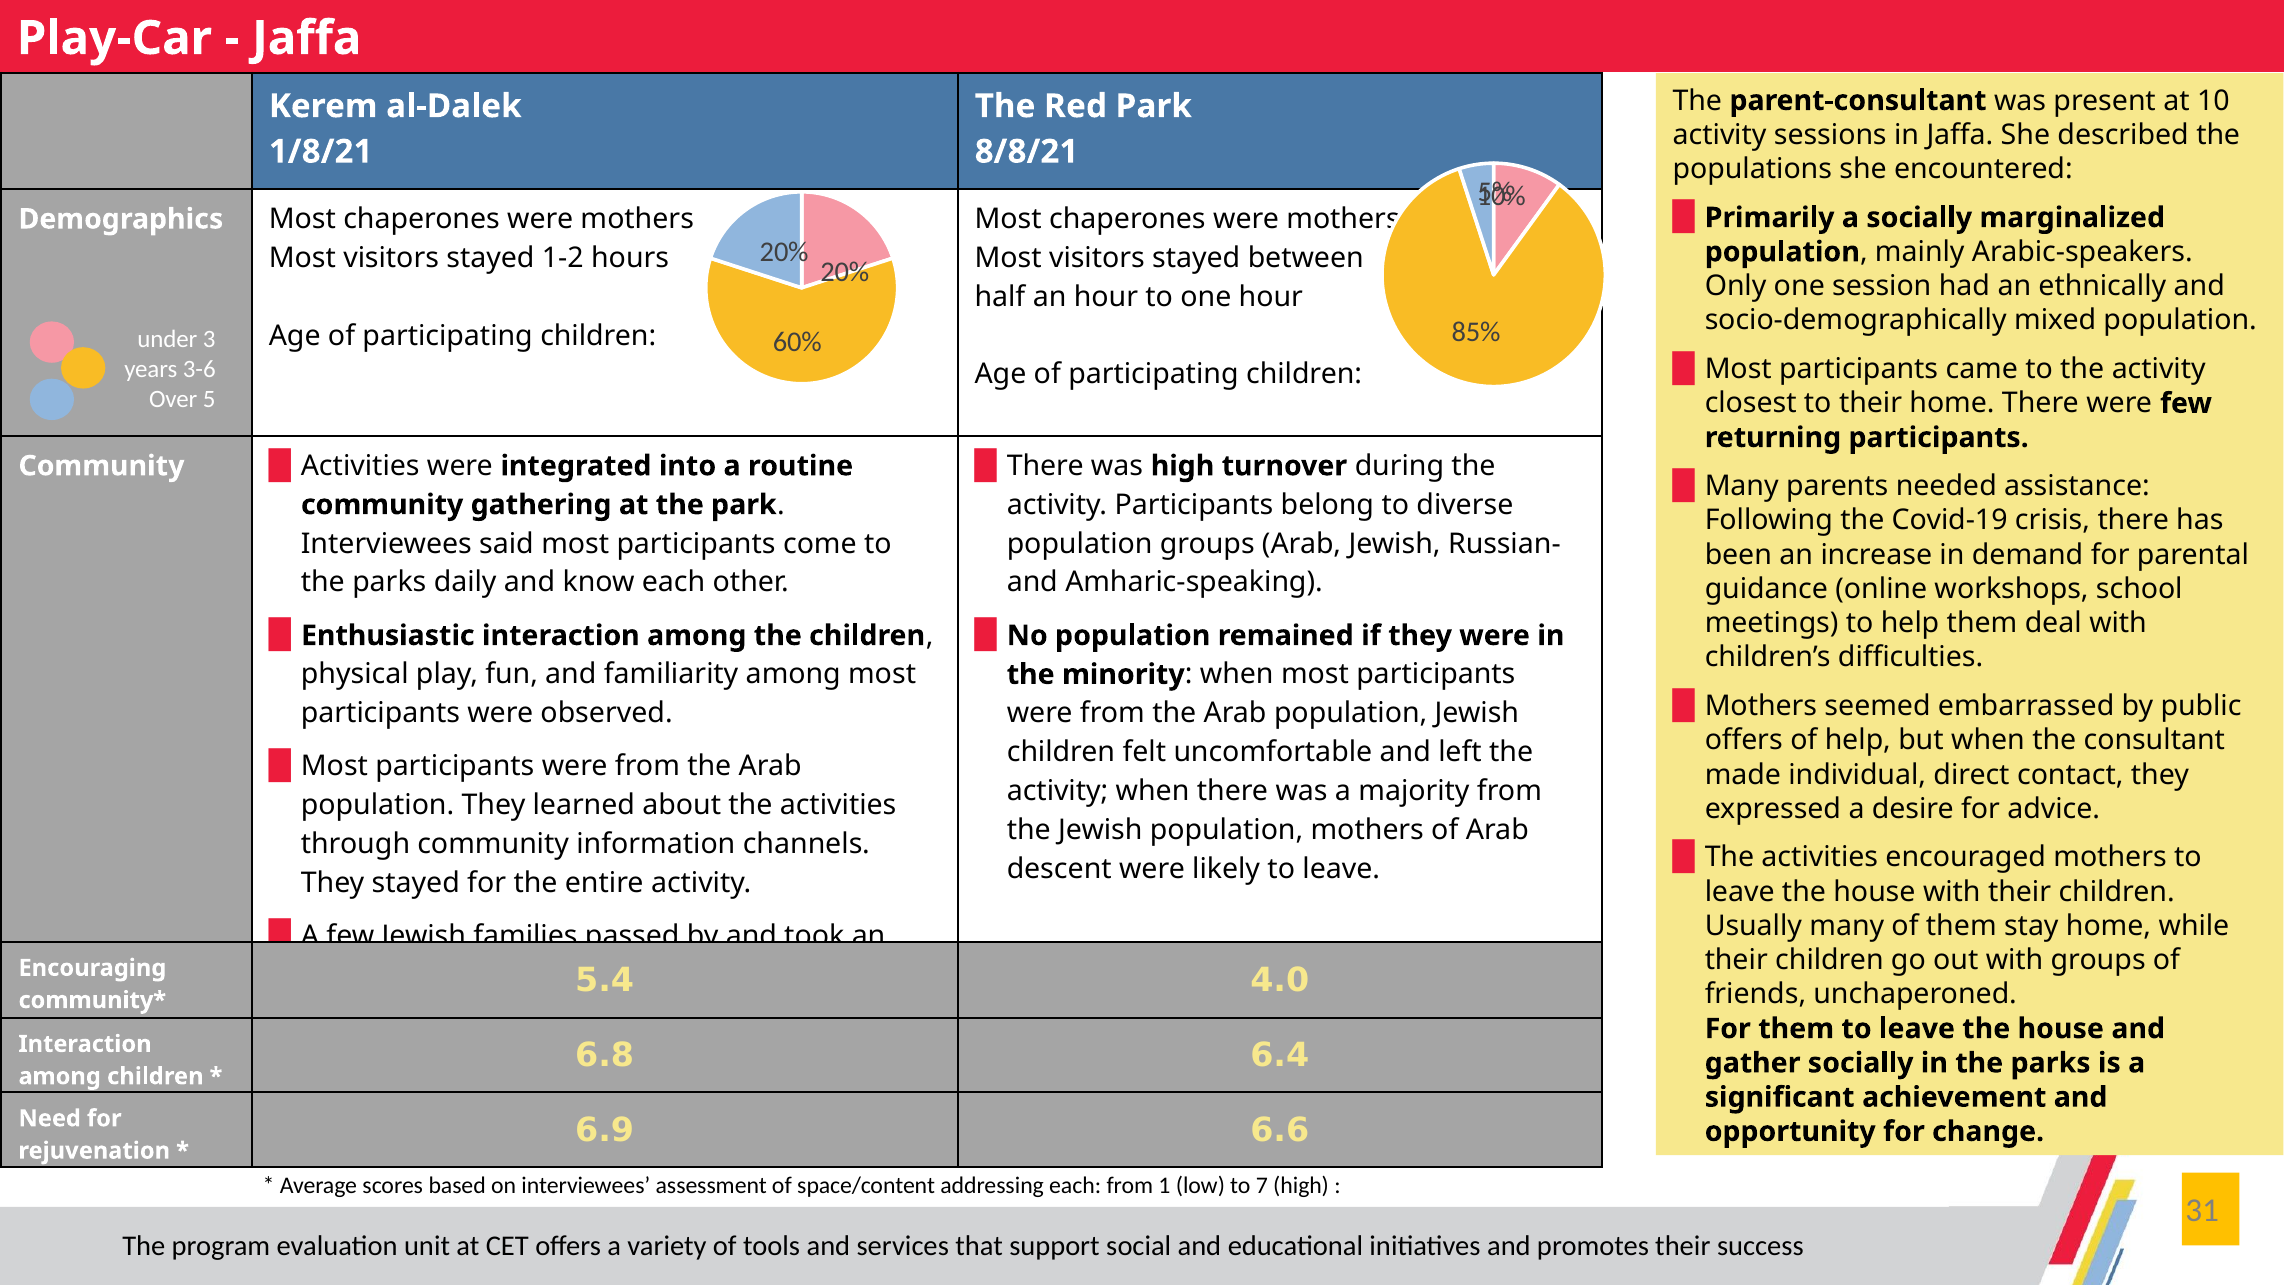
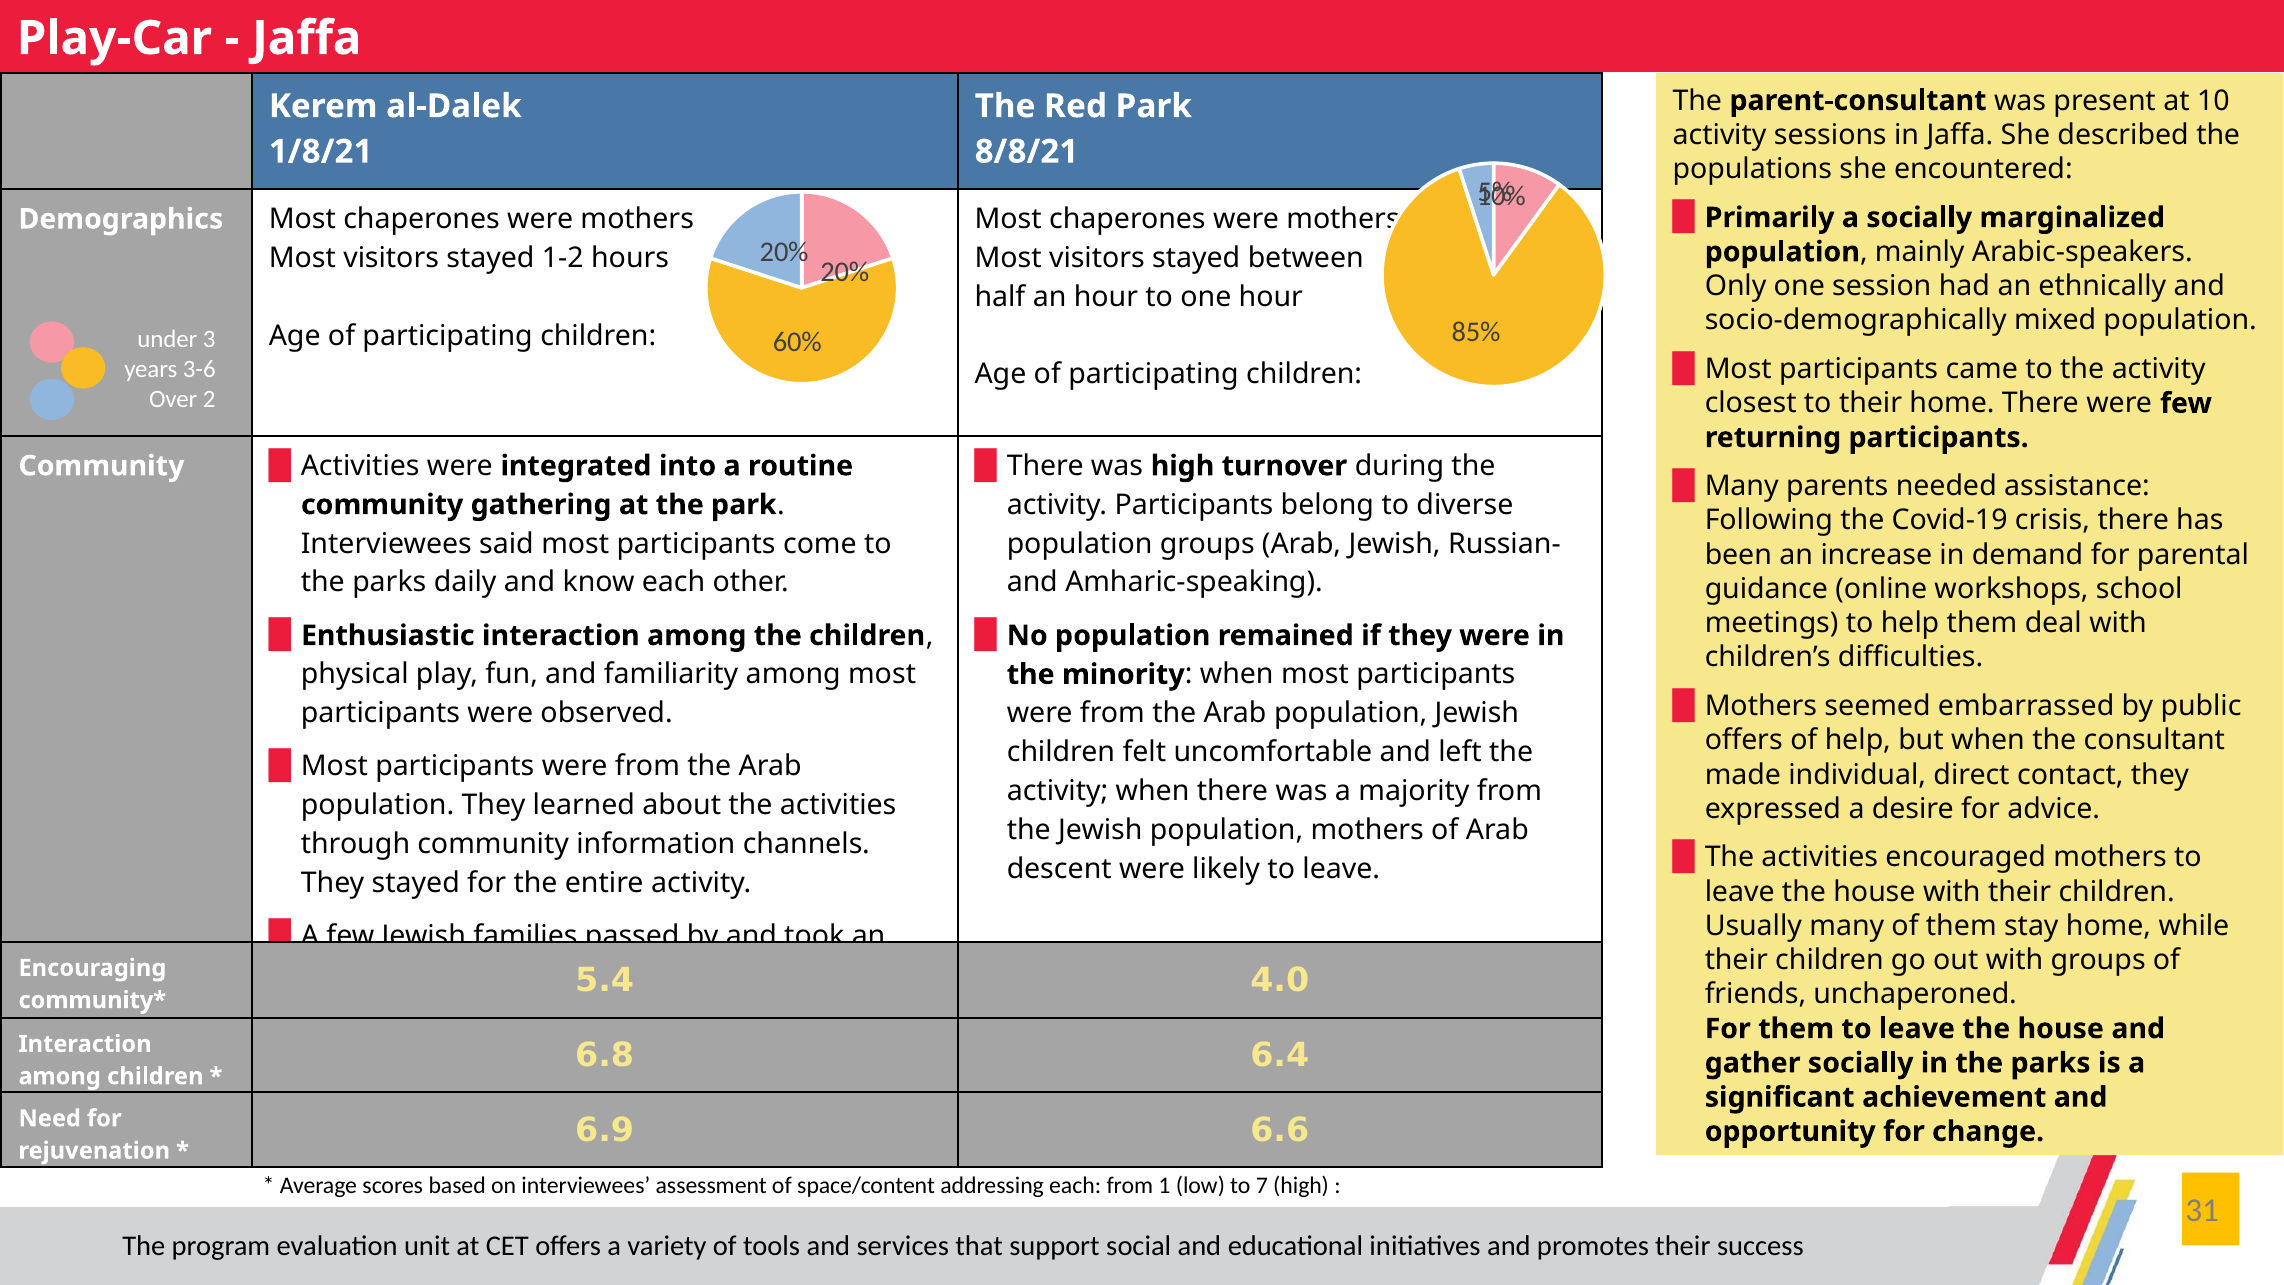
5: 5 -> 2
